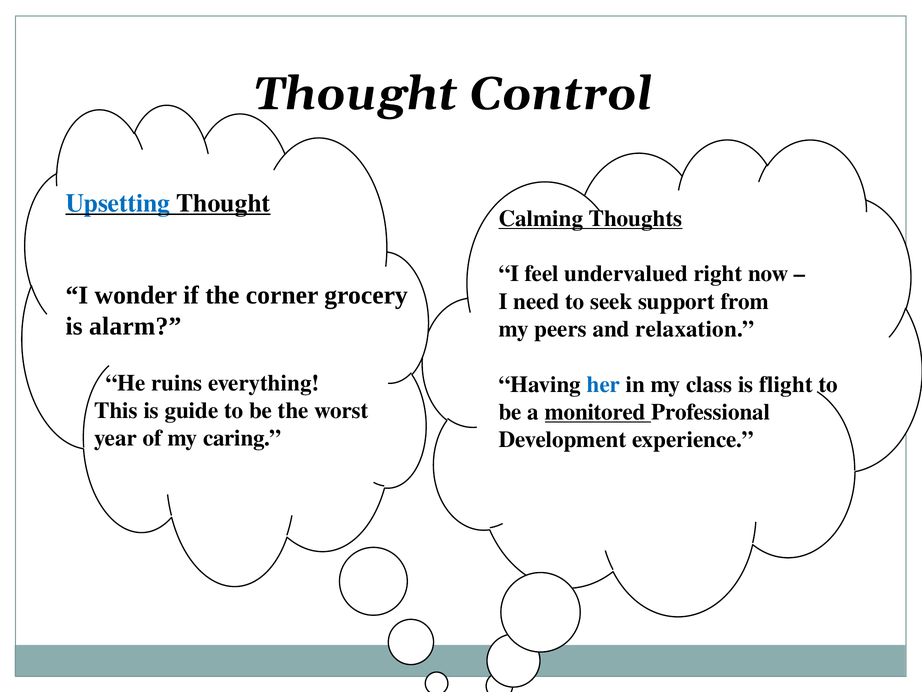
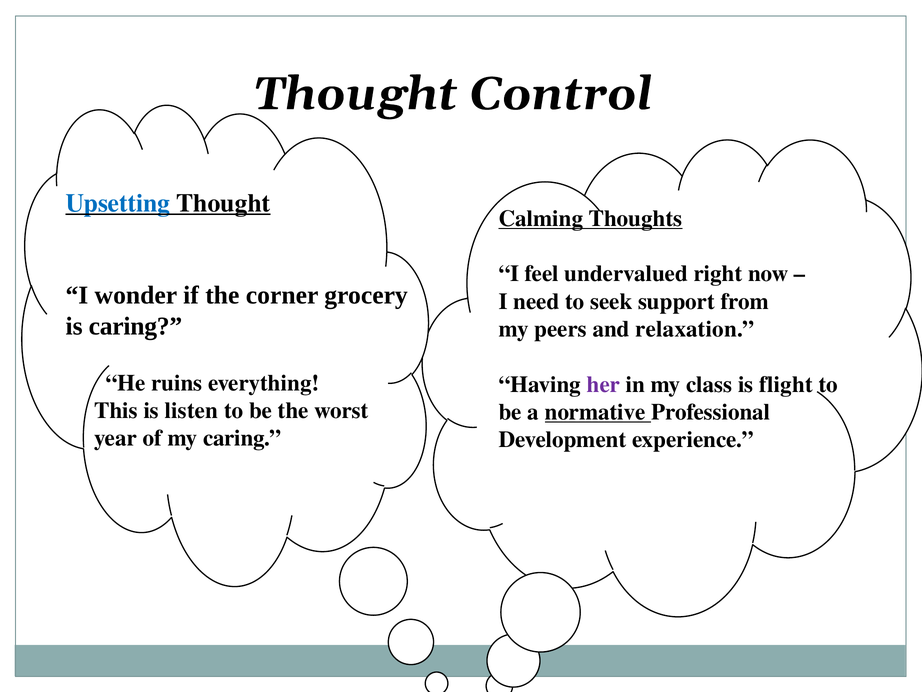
is alarm: alarm -> caring
her colour: blue -> purple
guide: guide -> listen
monitored: monitored -> normative
